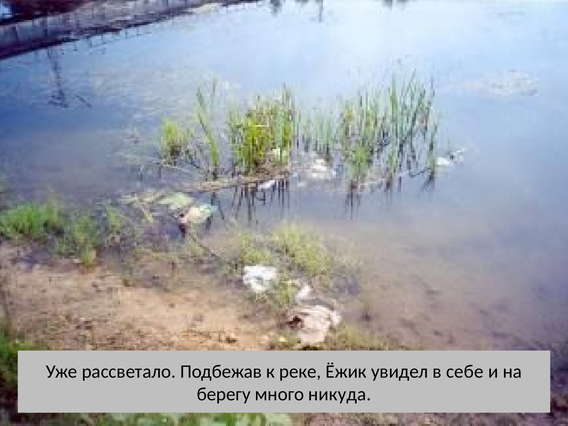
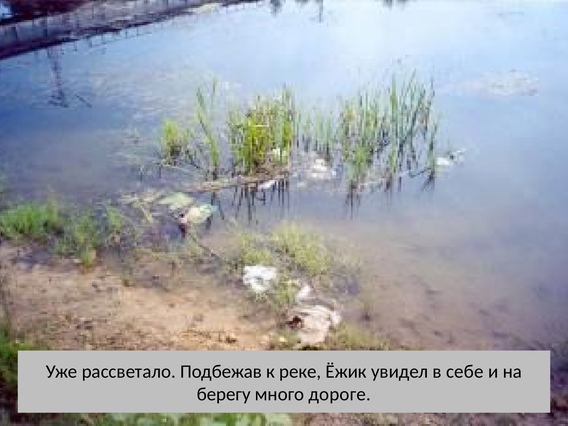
никуда: никуда -> дороге
